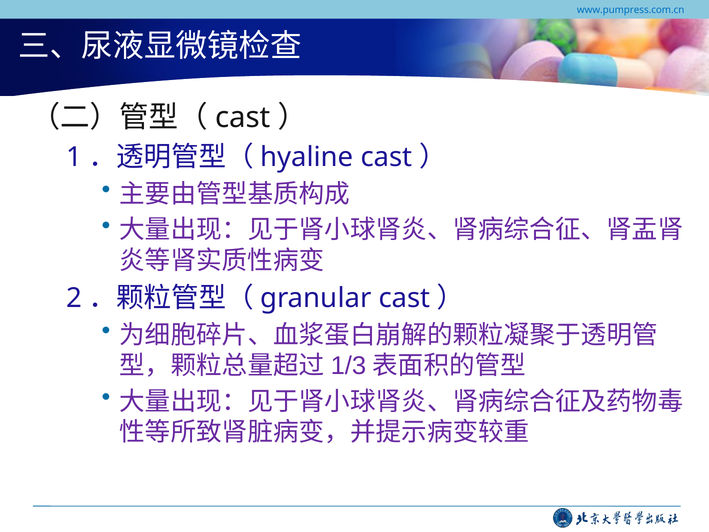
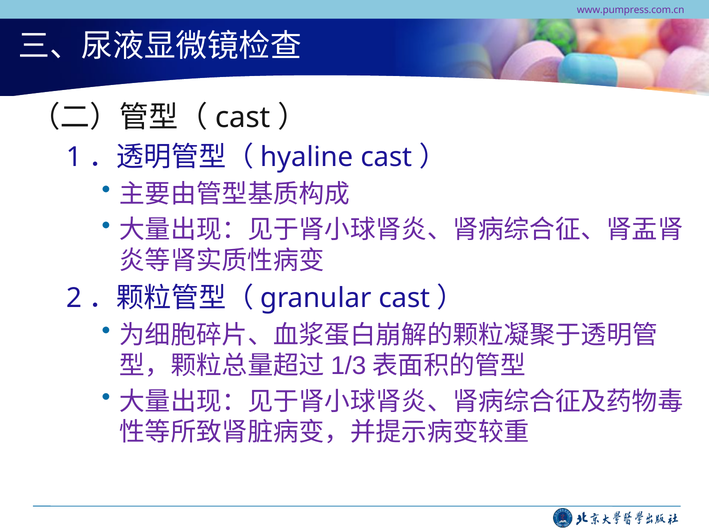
www.pumpress.com.cn colour: blue -> purple
